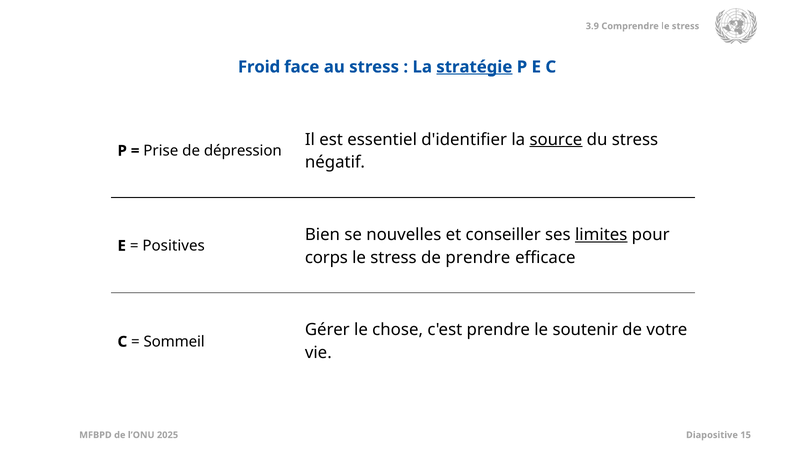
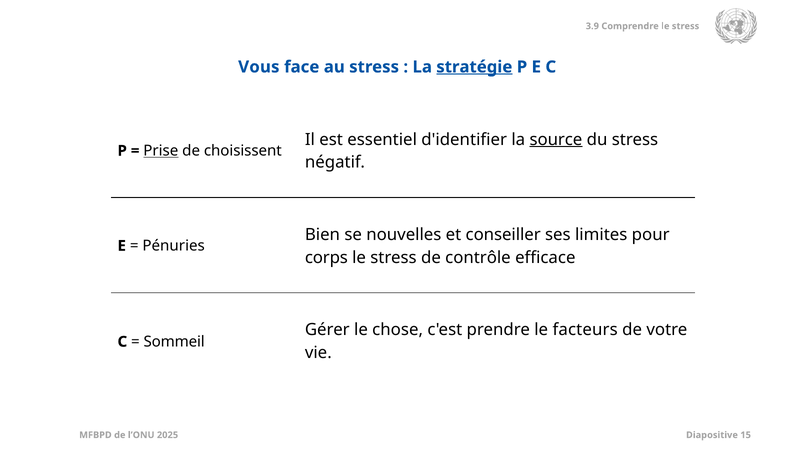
Froid: Froid -> Vous
Prise underline: none -> present
dépression: dépression -> choisissent
limites underline: present -> none
Positives: Positives -> Pénuries
de prendre: prendre -> contrôle
soutenir: soutenir -> facteurs
